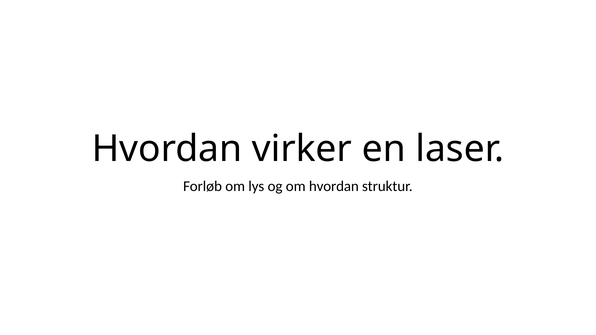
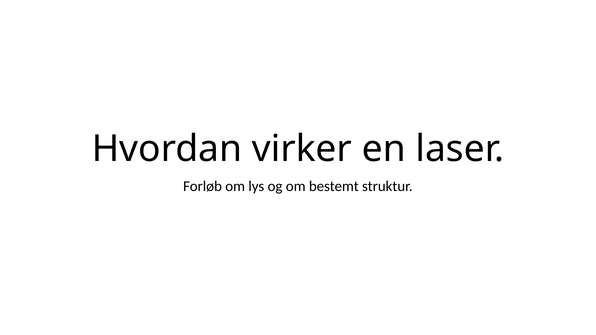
om hvordan: hvordan -> bestemt
